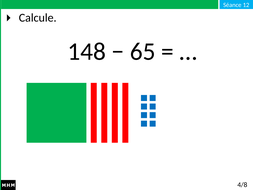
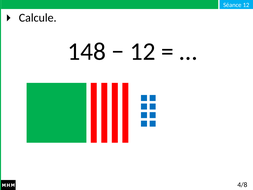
65 at (143, 52): 65 -> 12
